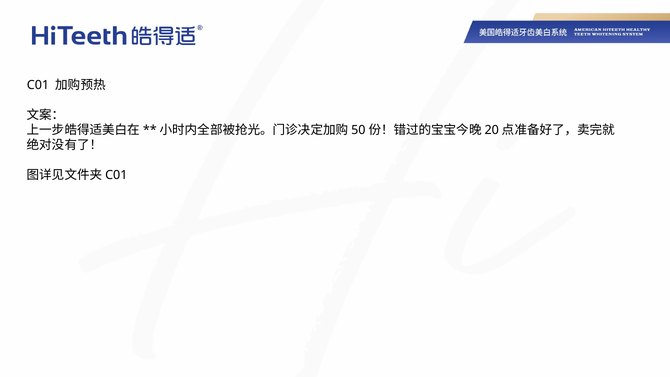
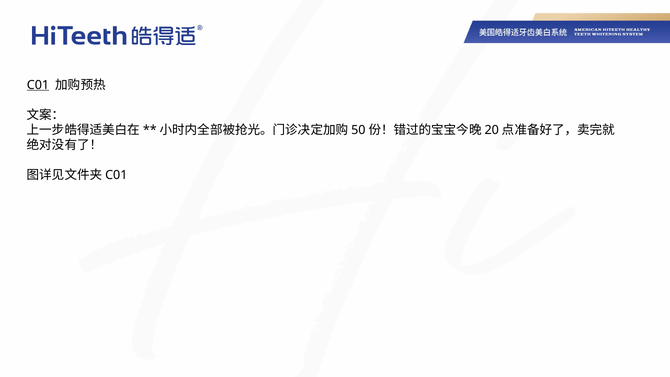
C01 underline: none -> present
